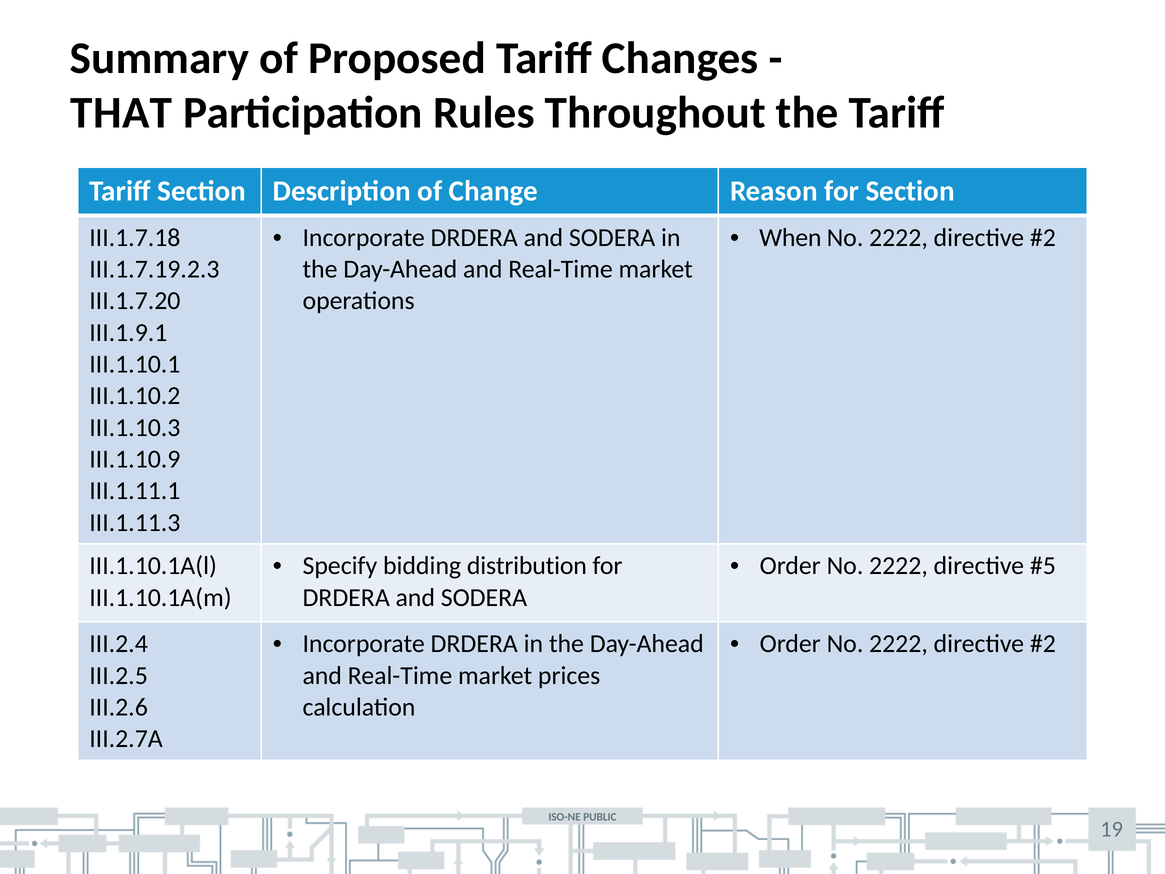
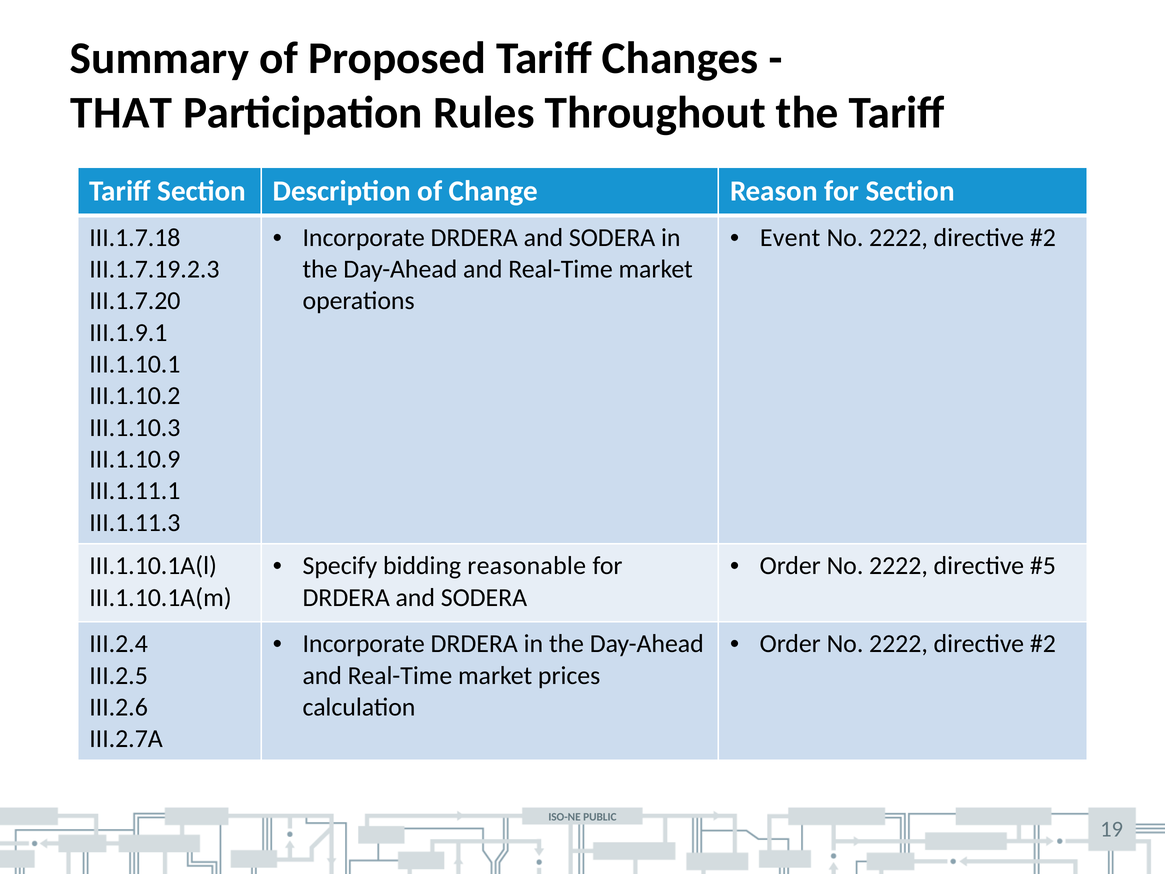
When: When -> Event
distribution: distribution -> reasonable
